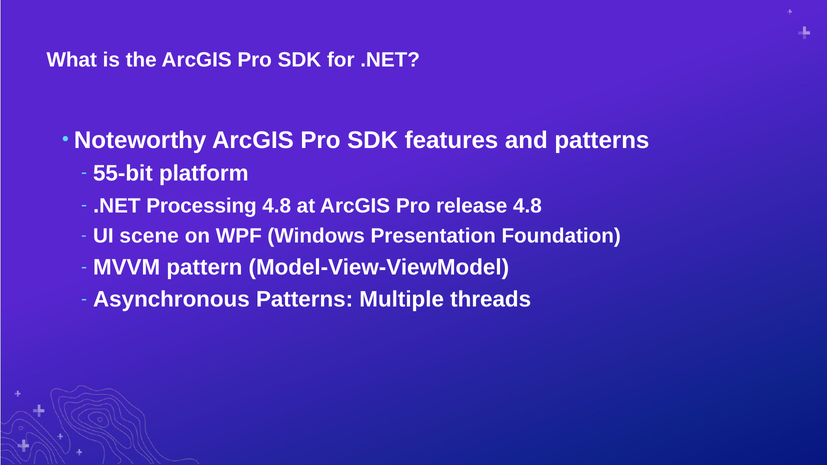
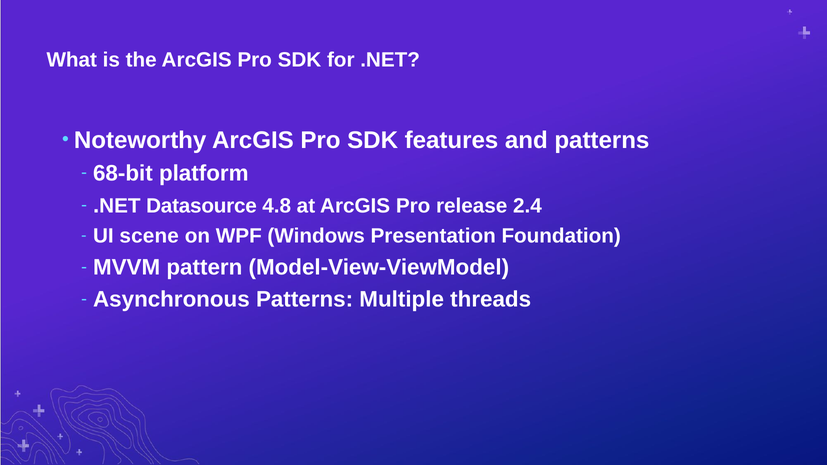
55-bit: 55-bit -> 68-bit
Processing: Processing -> Datasource
release 4.8: 4.8 -> 2.4
